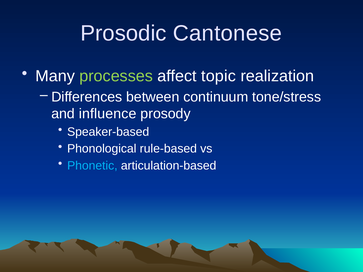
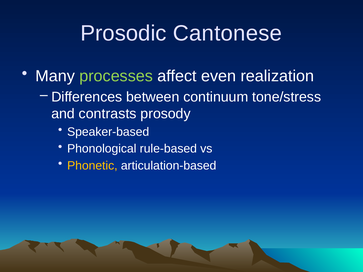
topic: topic -> even
influence: influence -> contrasts
Phonetic colour: light blue -> yellow
